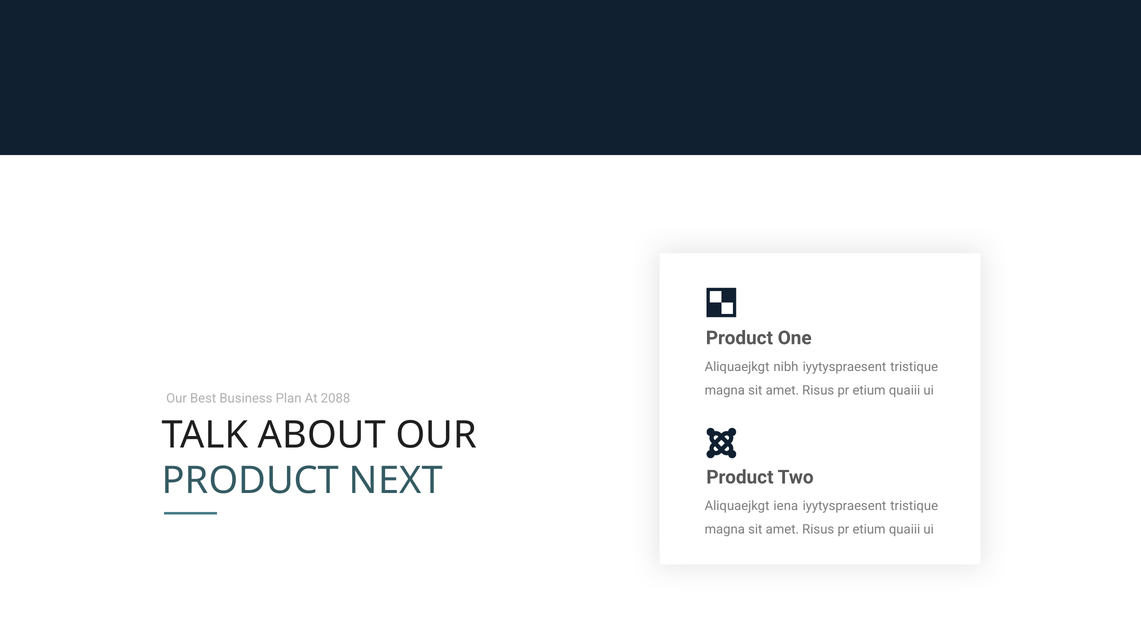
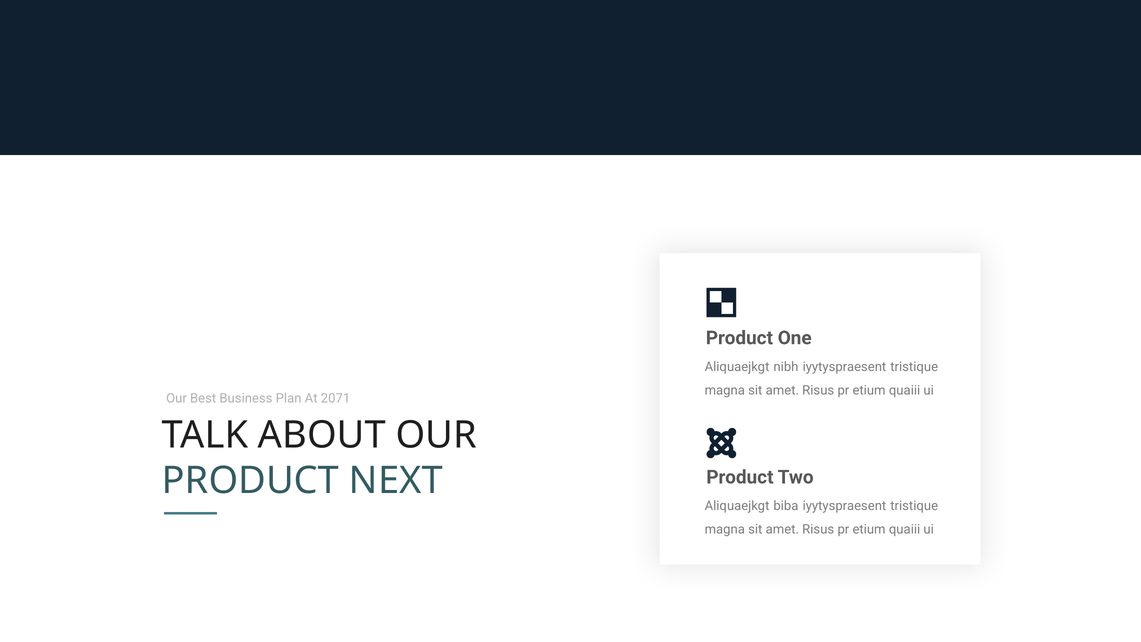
2088: 2088 -> 2071
iena: iena -> biba
